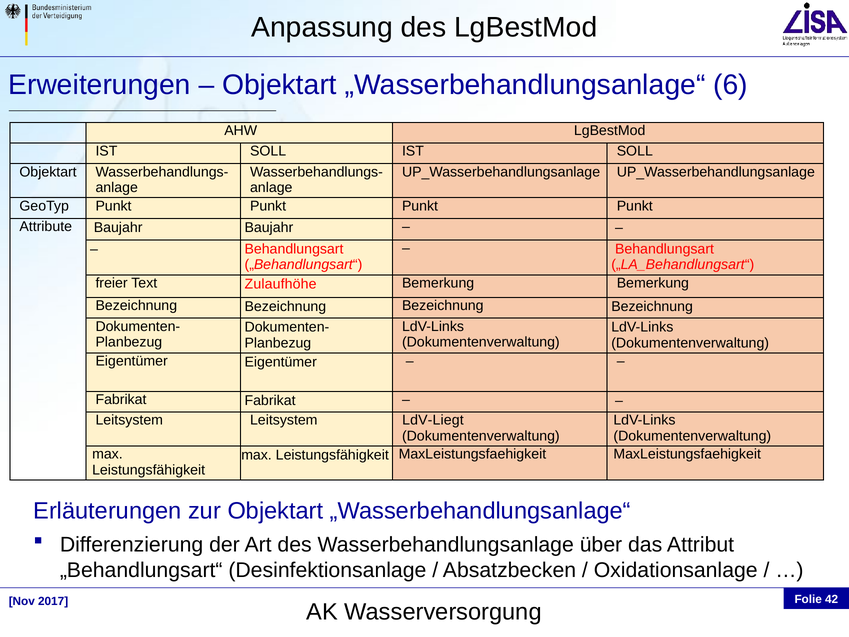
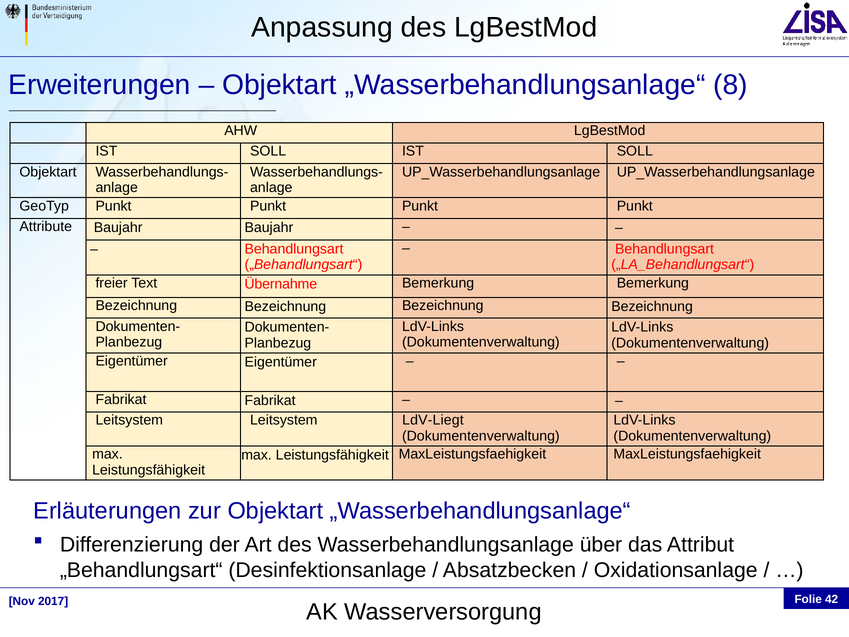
6: 6 -> 8
Zulaufhöhe: Zulaufhöhe -> Übernahme
